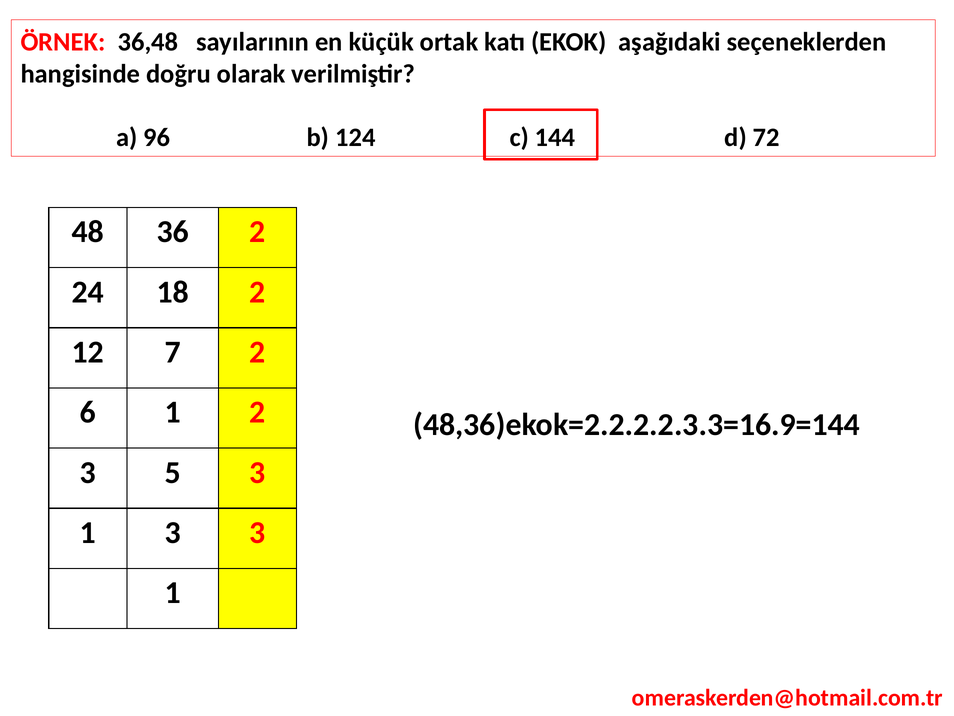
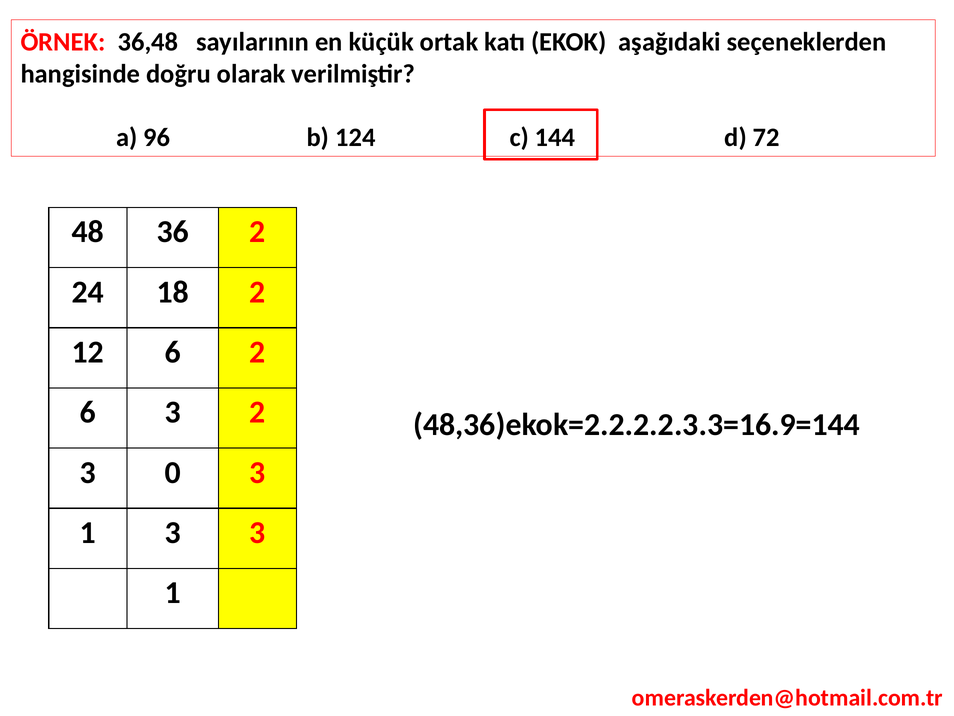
12 7: 7 -> 6
6 1: 1 -> 3
5: 5 -> 0
